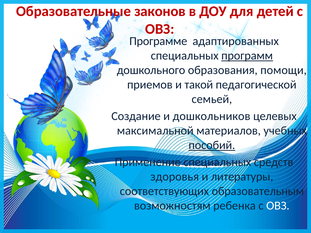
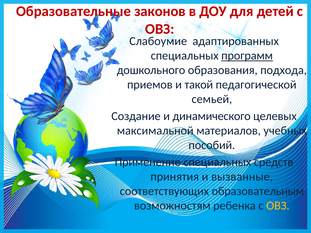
Программе: Программе -> Слабоумие
помощи: помощи -> подхода
дошкольников: дошкольников -> динамического
пособий underline: present -> none
здоровья: здоровья -> принятия
литературы: литературы -> вызванные
ОВЗ at (278, 206) colour: white -> yellow
